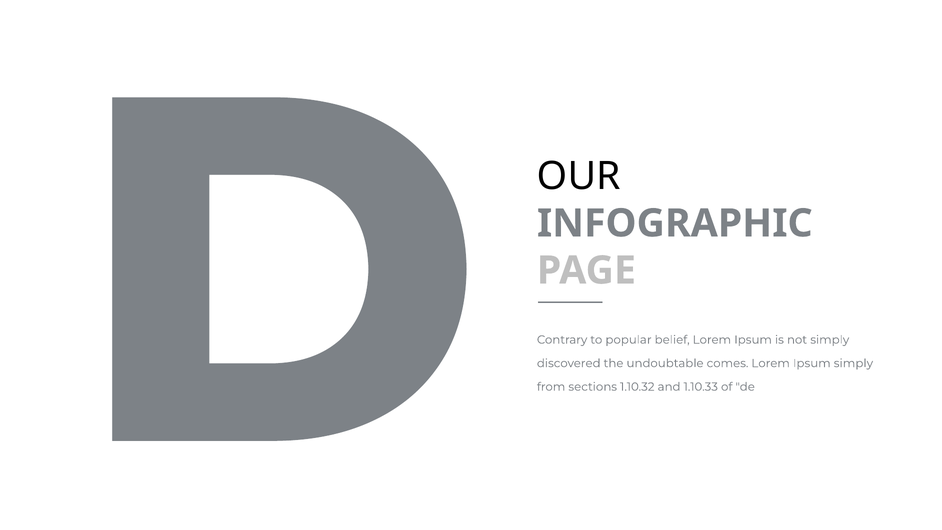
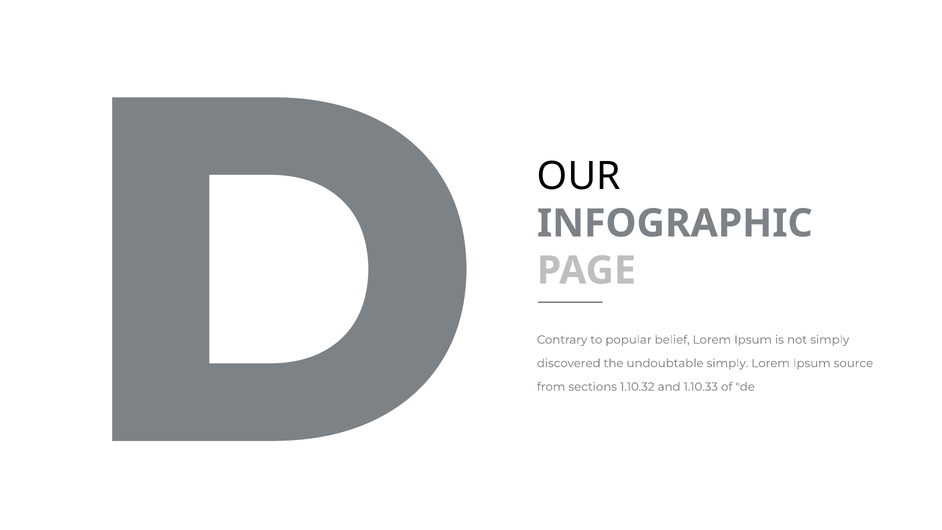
undoubtable comes: comes -> simply
Ipsum simply: simply -> source
